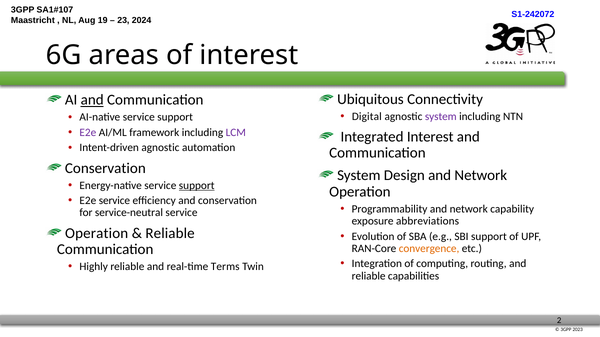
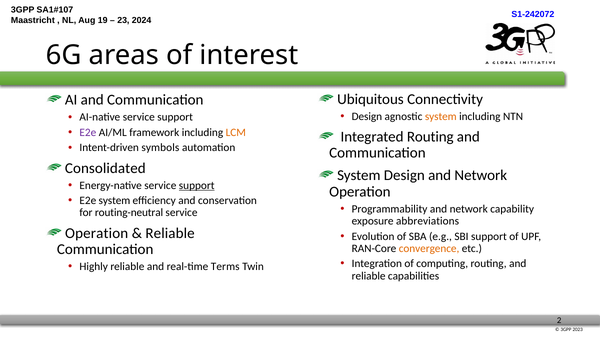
and at (92, 100) underline: present -> none
Digital at (367, 117): Digital -> Design
system at (441, 117) colour: purple -> orange
LCM colour: purple -> orange
Integrated Interest: Interest -> Routing
Intent-driven agnostic: agnostic -> symbols
Conservation at (105, 168): Conservation -> Consolidated
E2e service: service -> system
service-neutral: service-neutral -> routing-neutral
